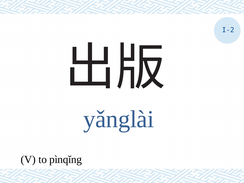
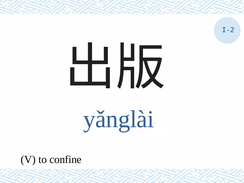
pìnqǐng: pìnqǐng -> confine
